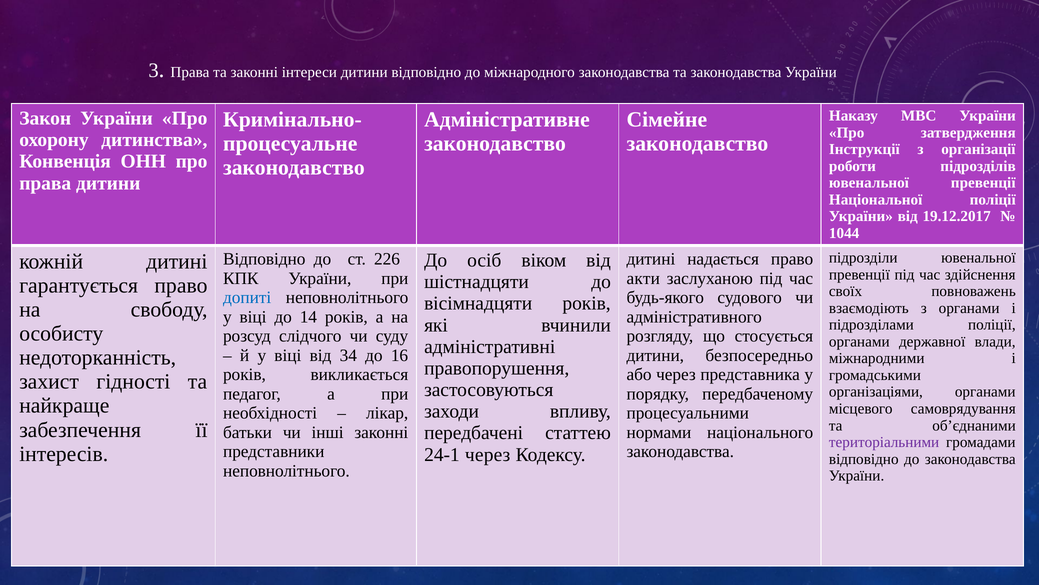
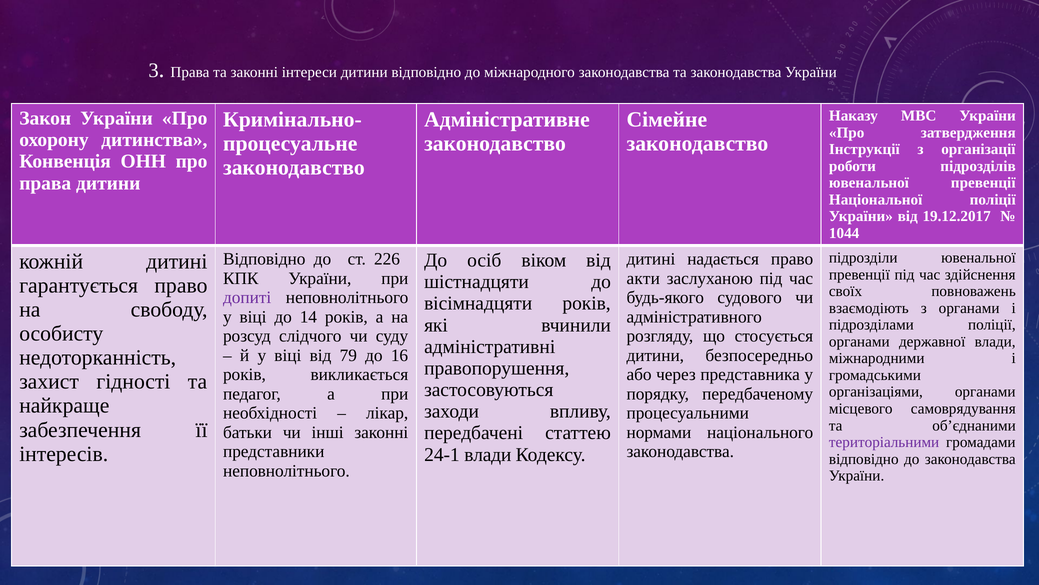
допиті colour: blue -> purple
34: 34 -> 79
24-1 через: через -> влади
